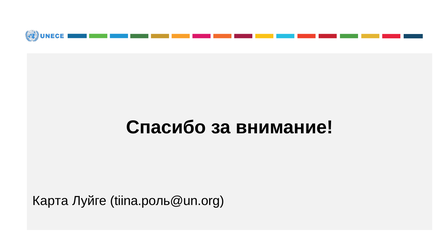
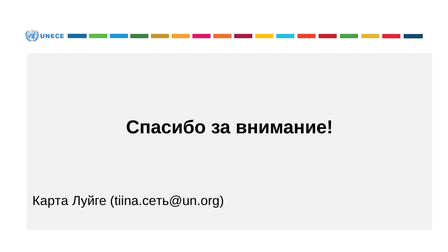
tiina.роль@un.org: tiina.роль@un.org -> tiina.сеть@un.org
